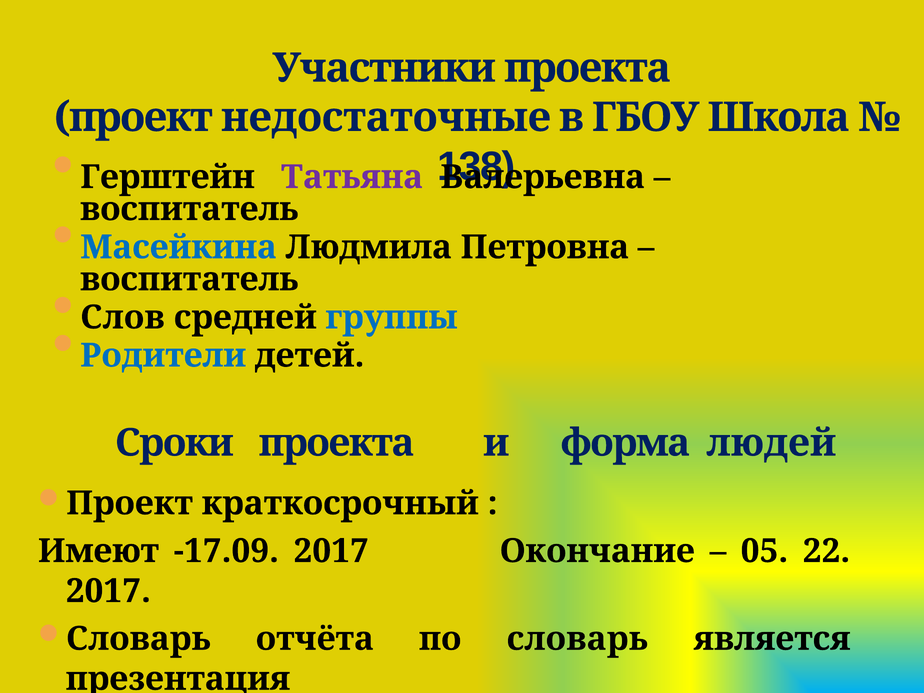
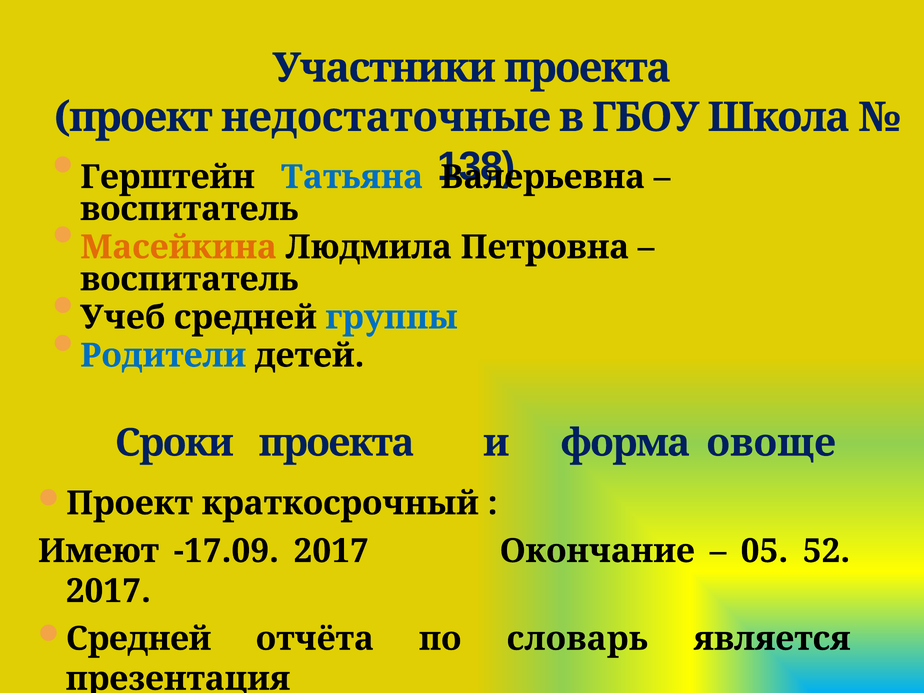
Татьяна colour: purple -> blue
Масейкина colour: blue -> orange
Слов: Слов -> Учеб
людей: людей -> овоще
22: 22 -> 52
Словарь at (138, 639): Словарь -> Средней
